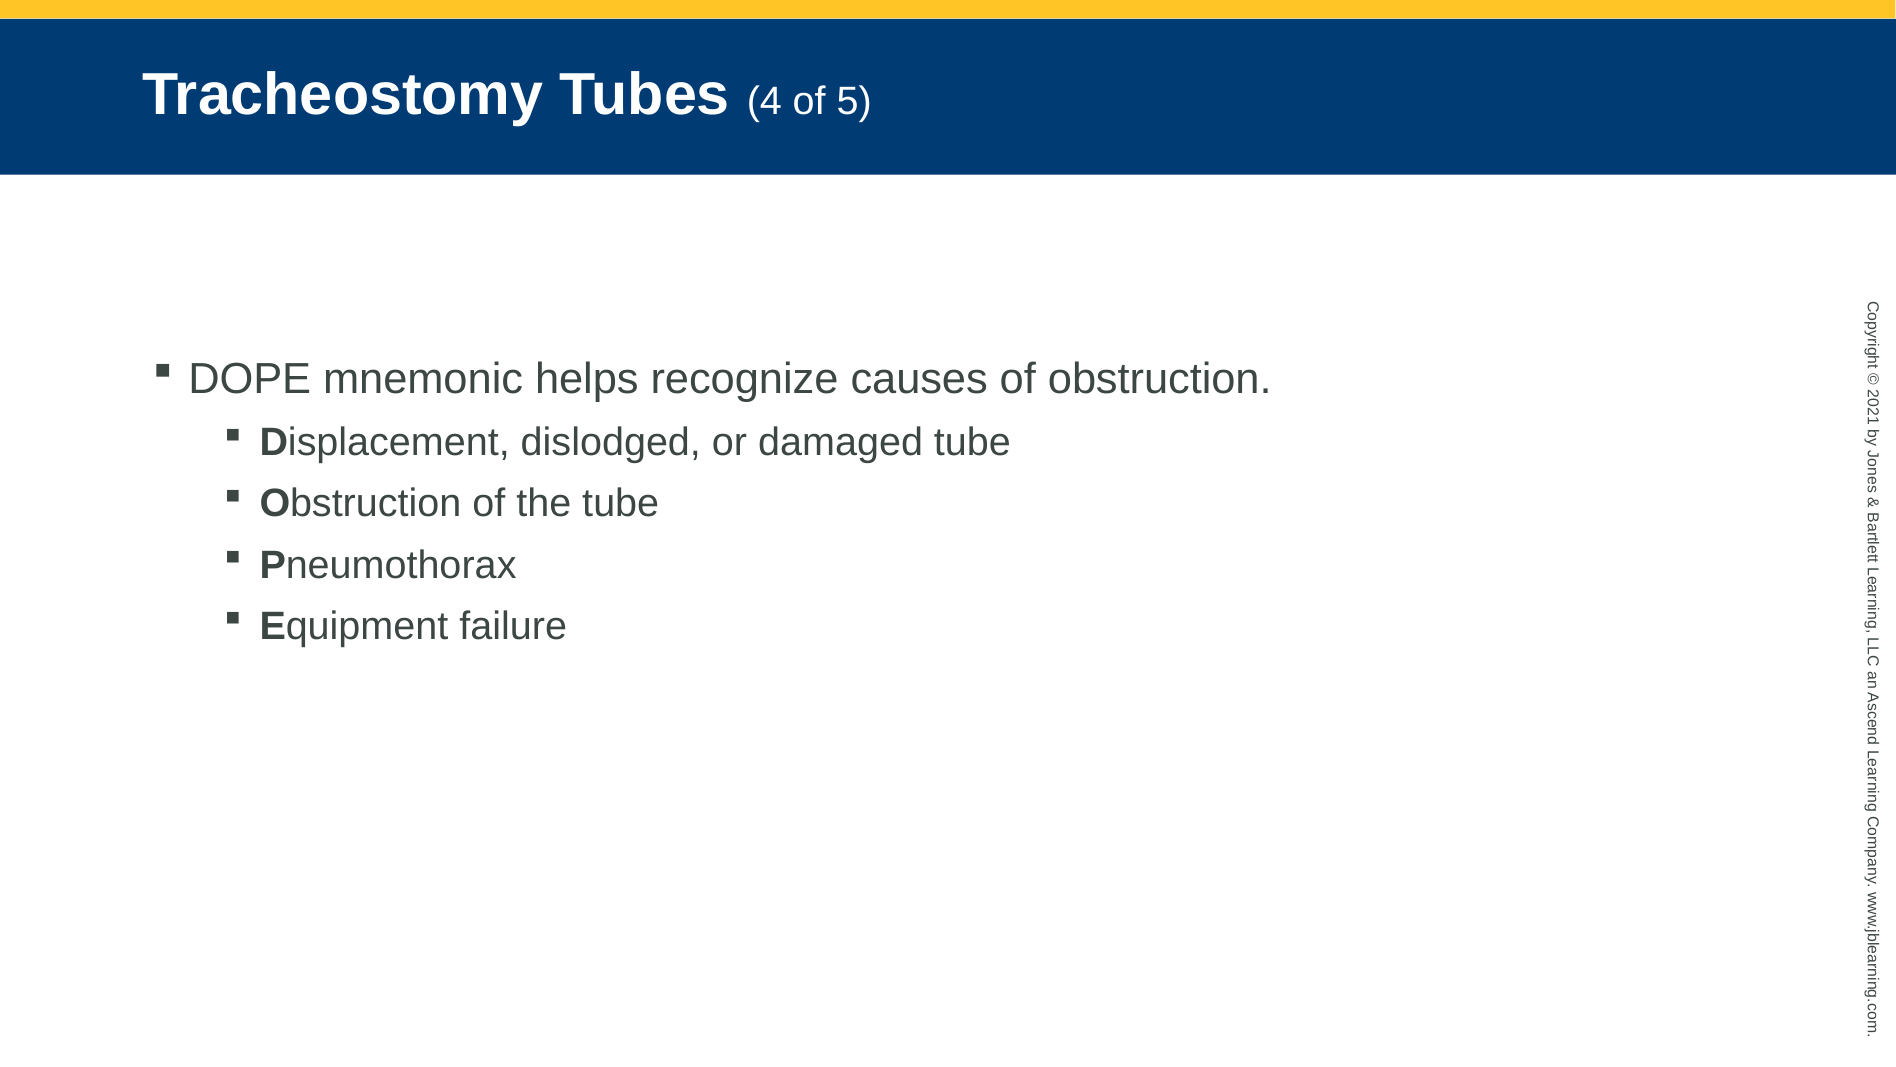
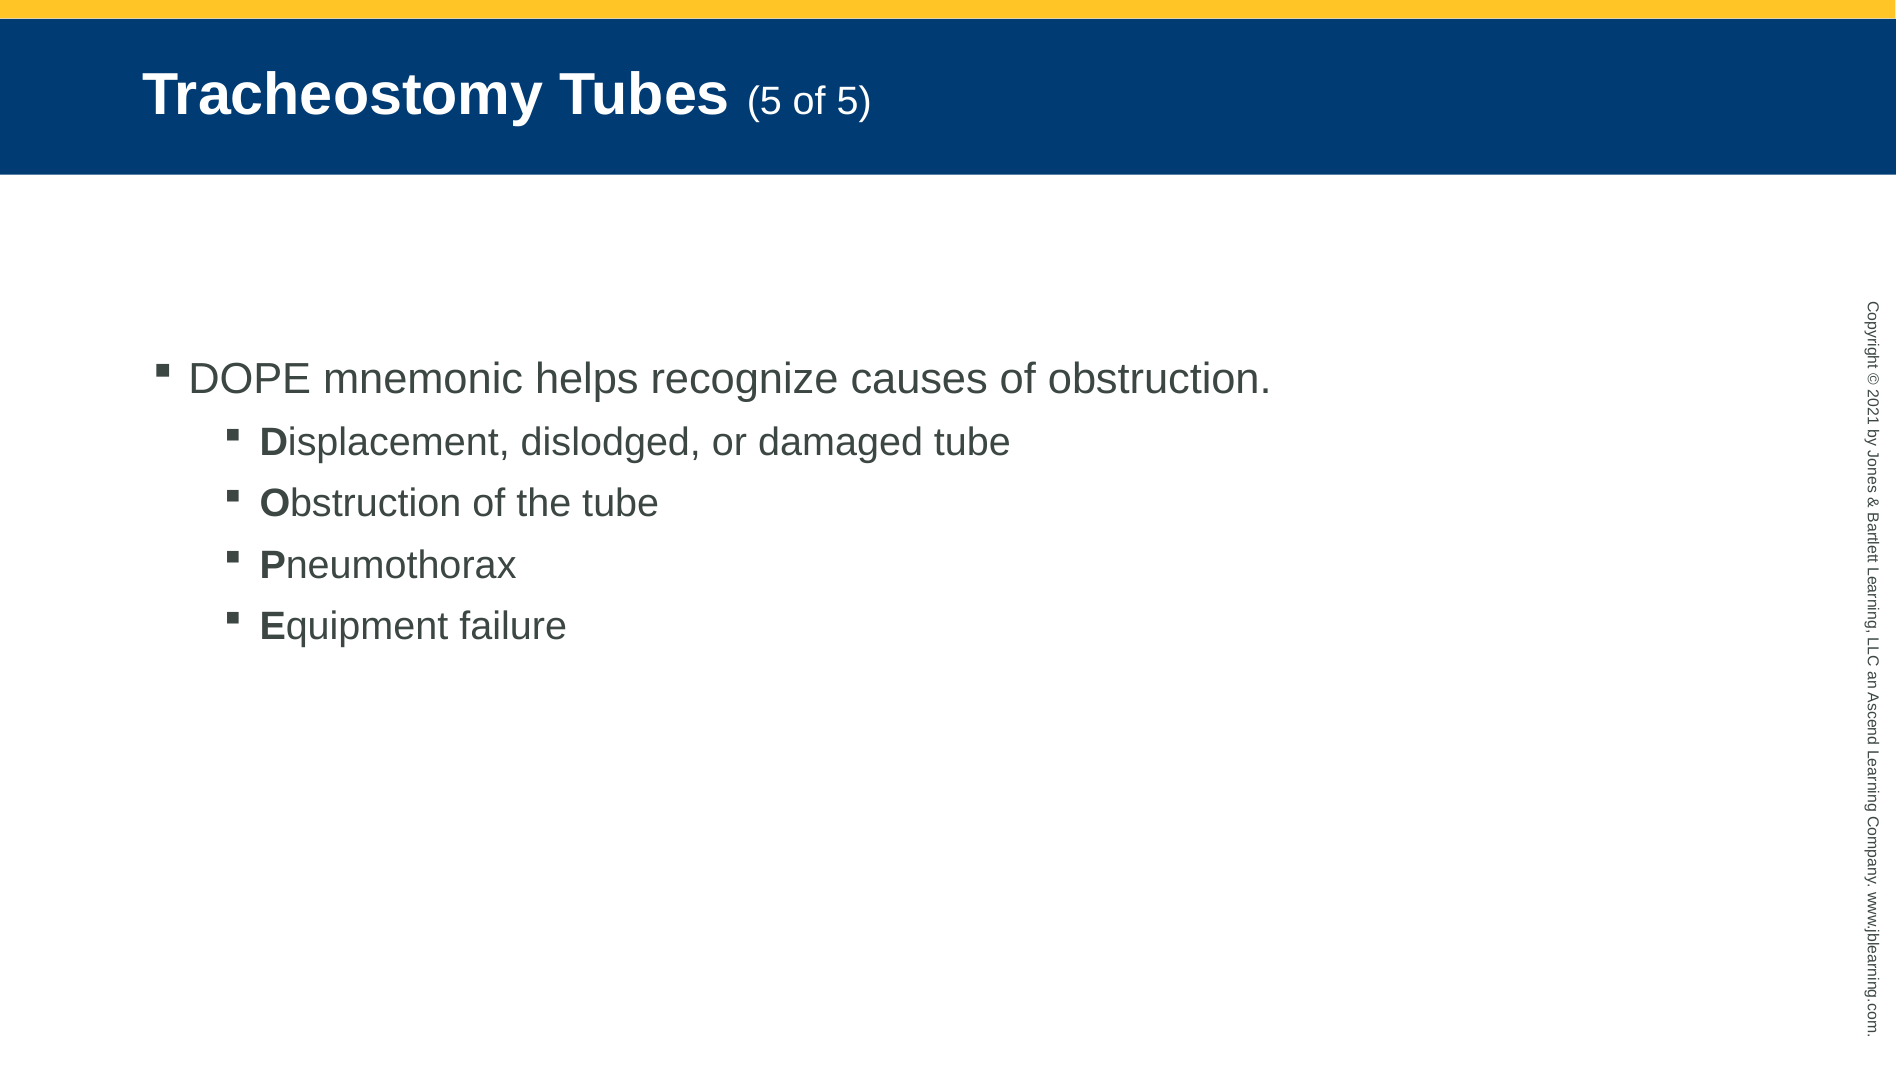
Tubes 4: 4 -> 5
